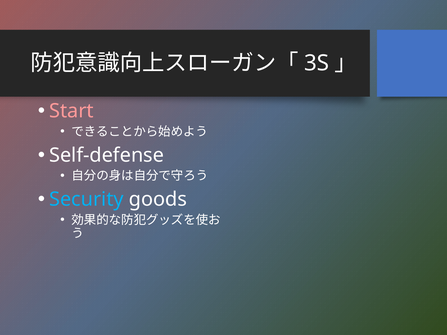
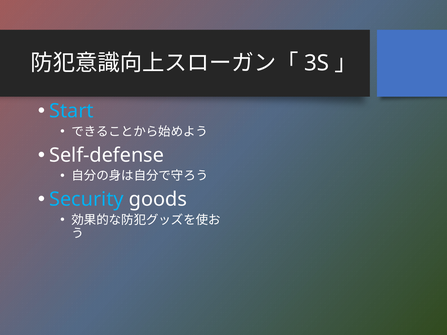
Start colour: pink -> light blue
